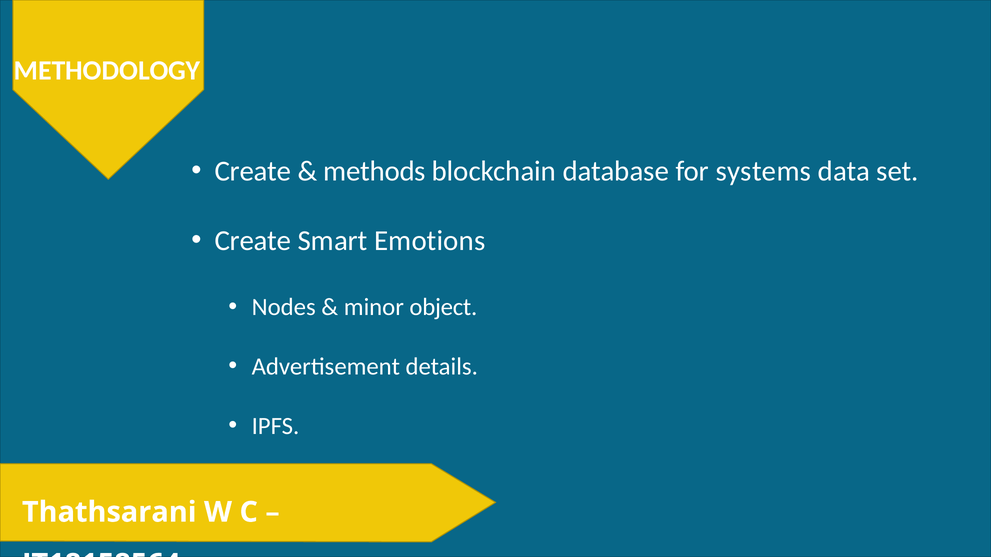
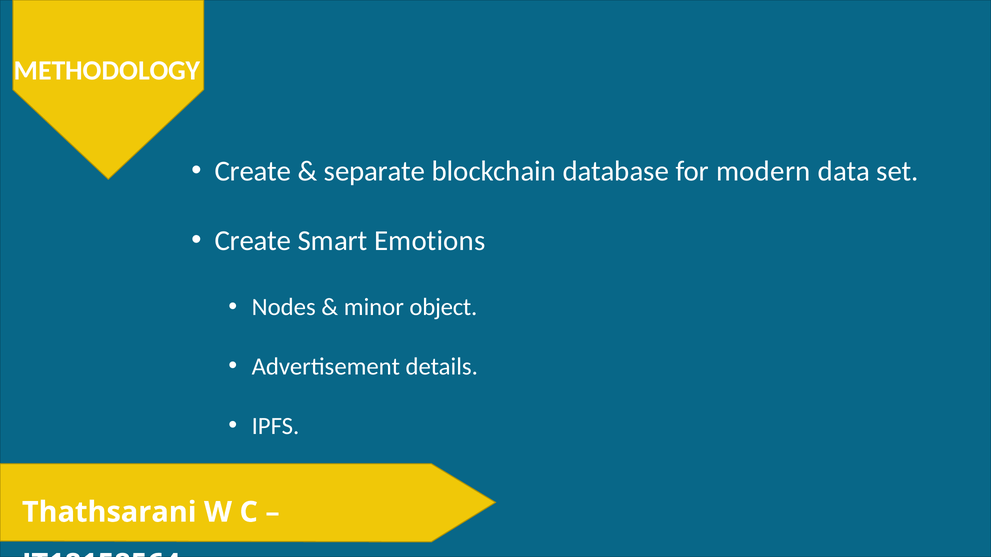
methods: methods -> separate
systems: systems -> modern
